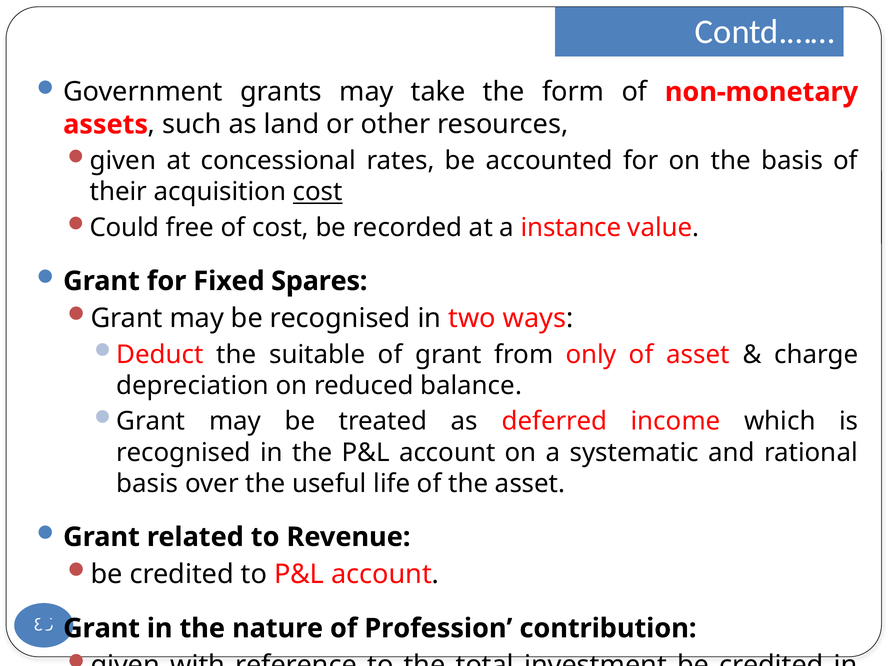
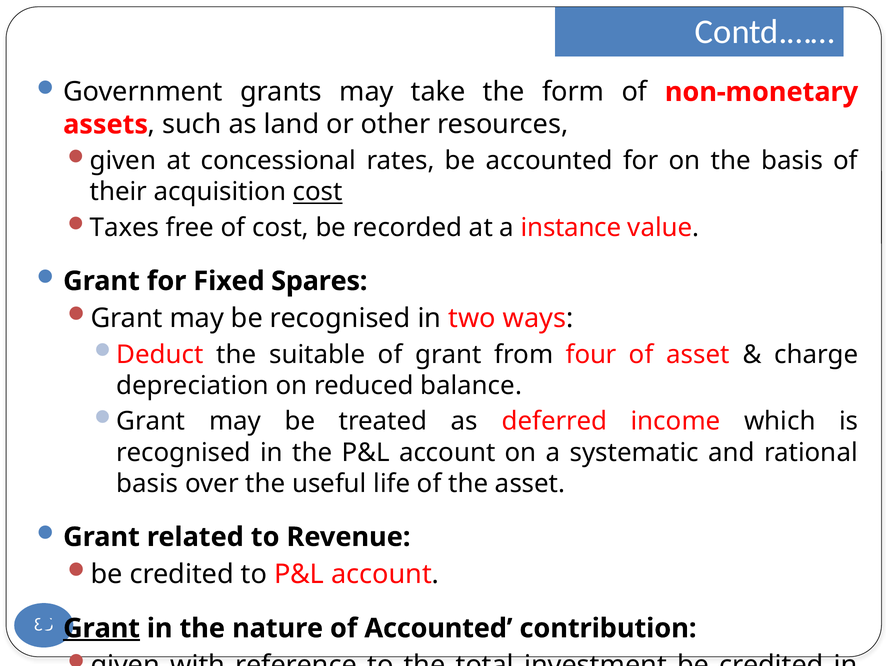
Could: Could -> Taxes
only: only -> four
Grant at (102, 628) underline: none -> present
of Profession: Profession -> Accounted
